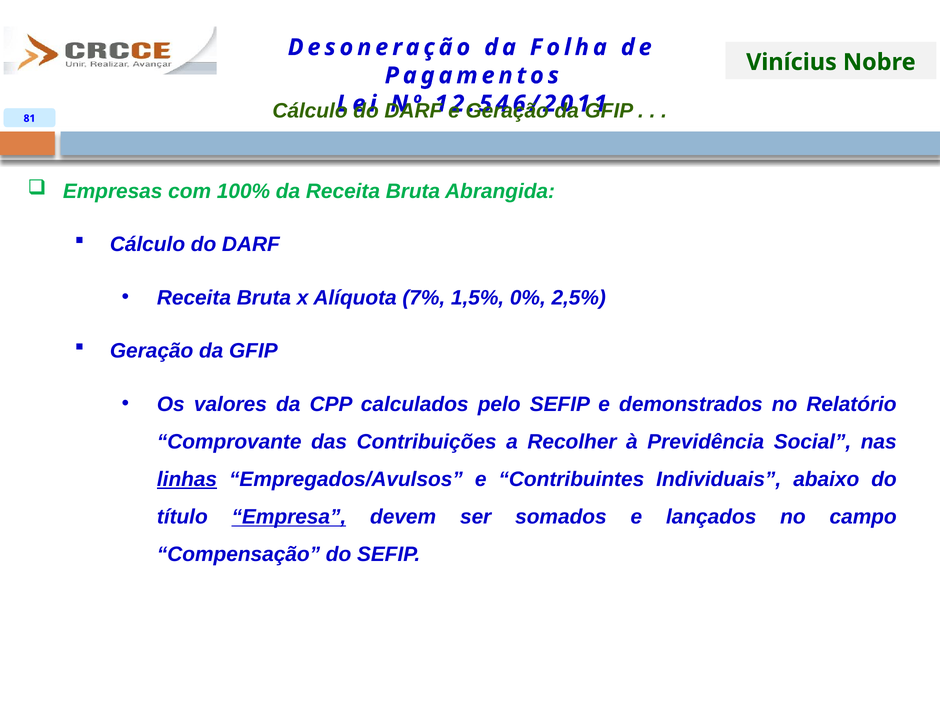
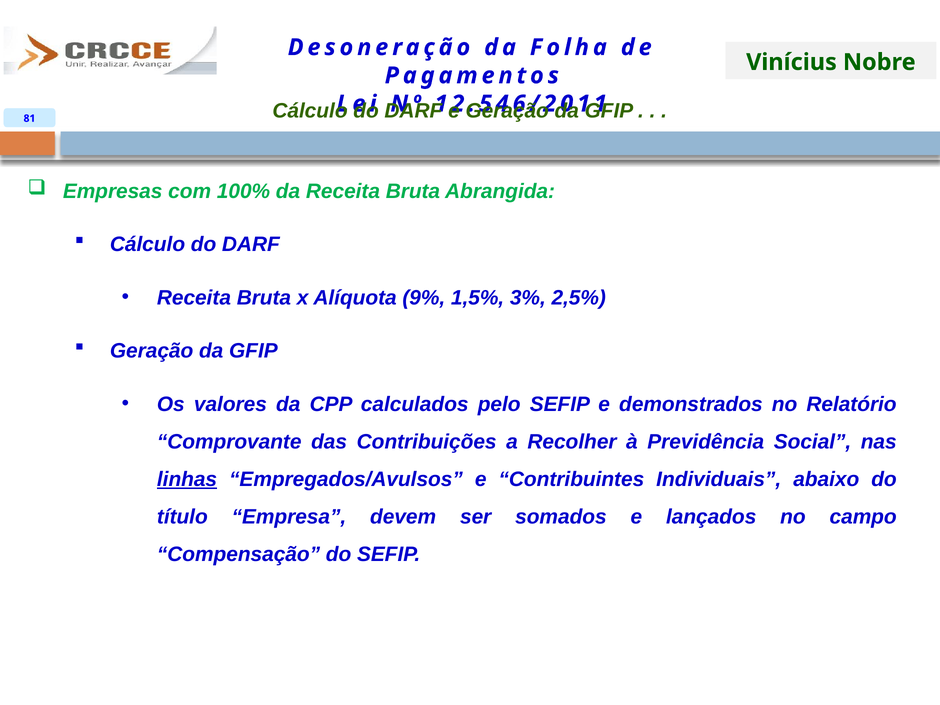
7%: 7% -> 9%
0%: 0% -> 3%
Empresa underline: present -> none
